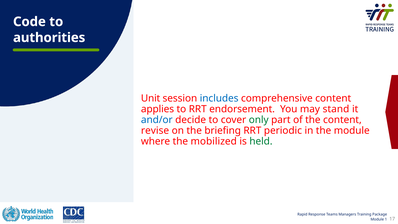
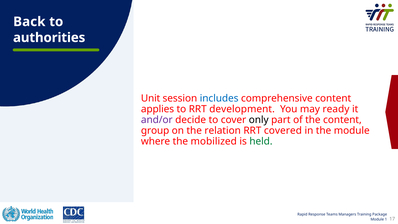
Code: Code -> Back
endorsement: endorsement -> development
stand: stand -> ready
and/or colour: blue -> purple
only colour: green -> black
revise: revise -> group
briefing: briefing -> relation
periodic: periodic -> covered
